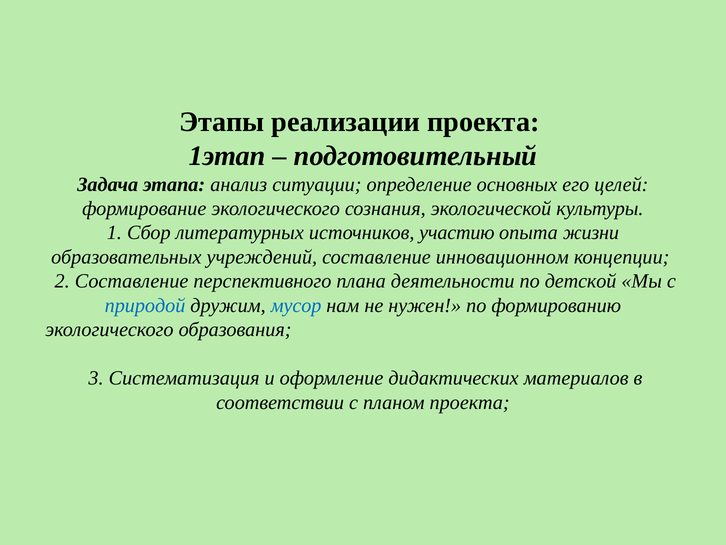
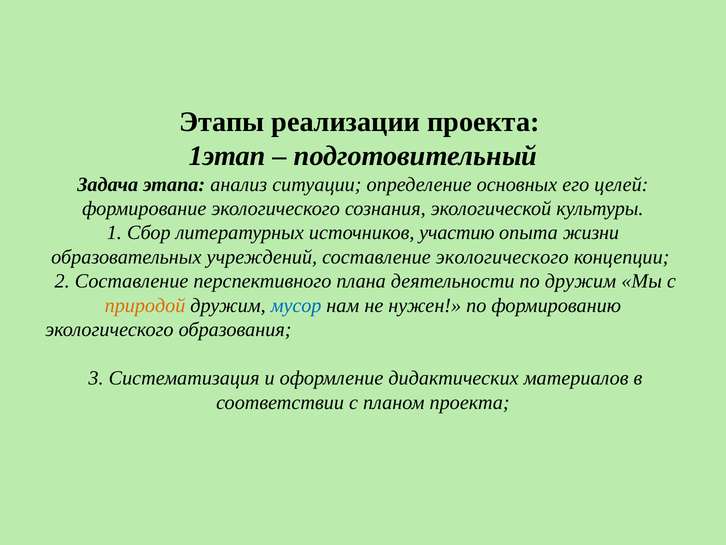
составление инновационном: инновационном -> экологического
по детской: детской -> дружим
природой colour: blue -> orange
